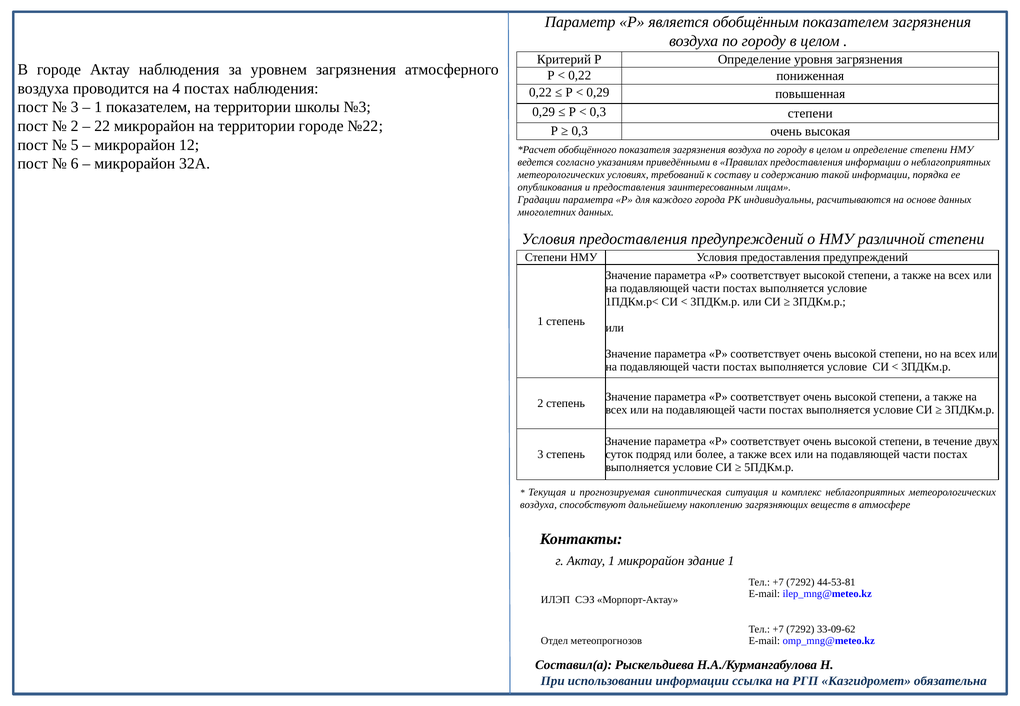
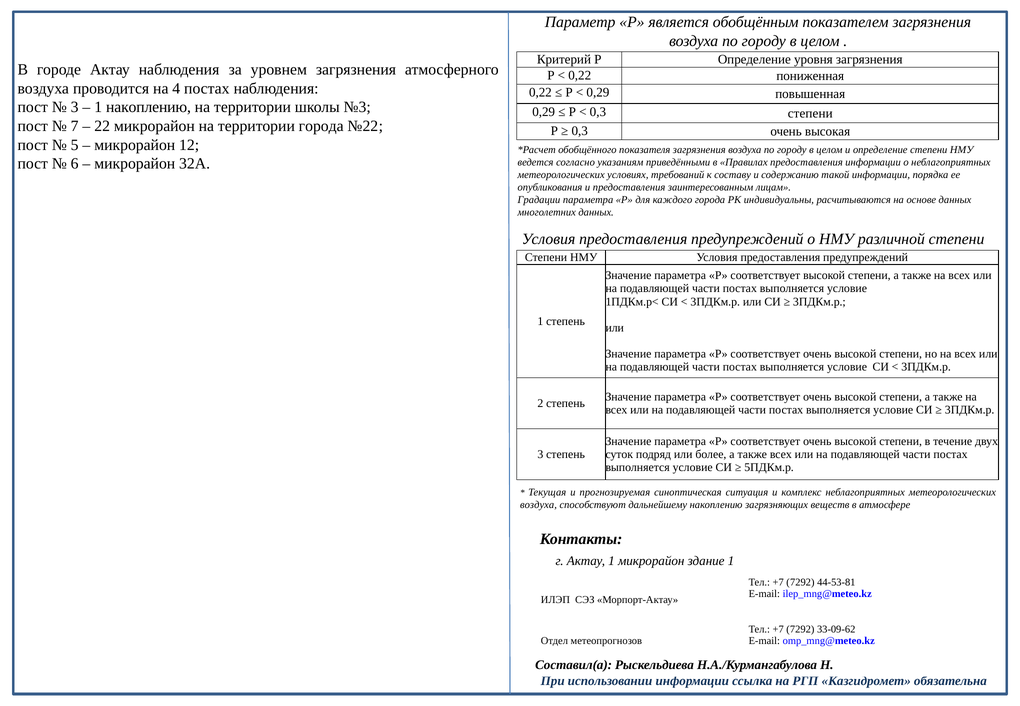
1 показателем: показателем -> накоплению
2 at (75, 126): 2 -> 7
территории городе: городе -> города
